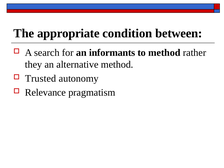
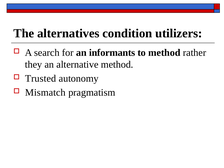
appropriate: appropriate -> alternatives
between: between -> utilizers
Relevance: Relevance -> Mismatch
